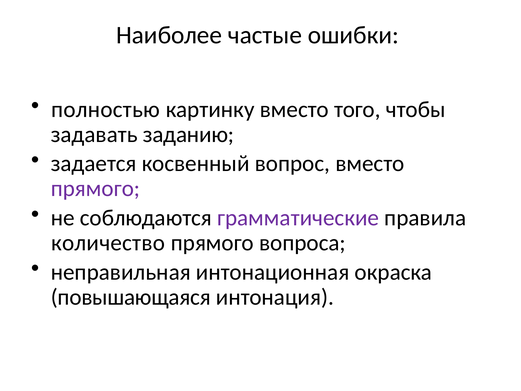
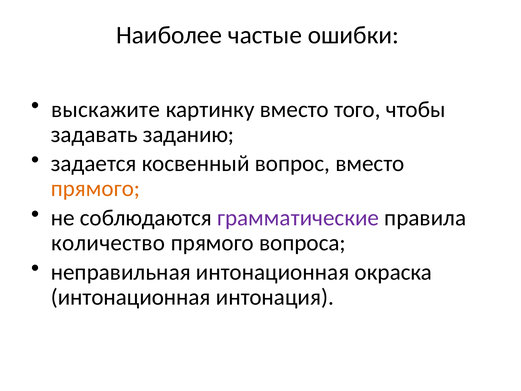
полностью: полностью -> выскажите
прямого at (95, 189) colour: purple -> orange
повышающаяся at (131, 297): повышающаяся -> интонационная
